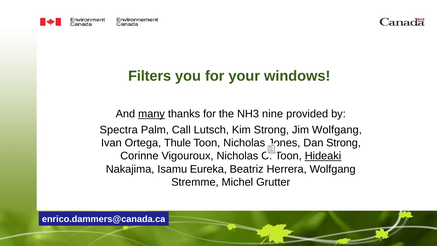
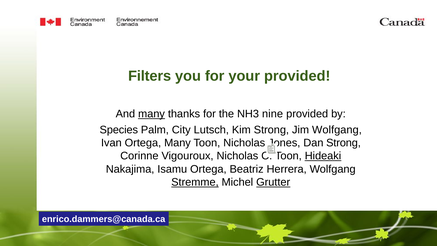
your windows: windows -> provided
Spectra: Spectra -> Species
Call: Call -> City
Ortega Thule: Thule -> Many
Isamu Eureka: Eureka -> Ortega
Stremme underline: none -> present
Grutter underline: none -> present
